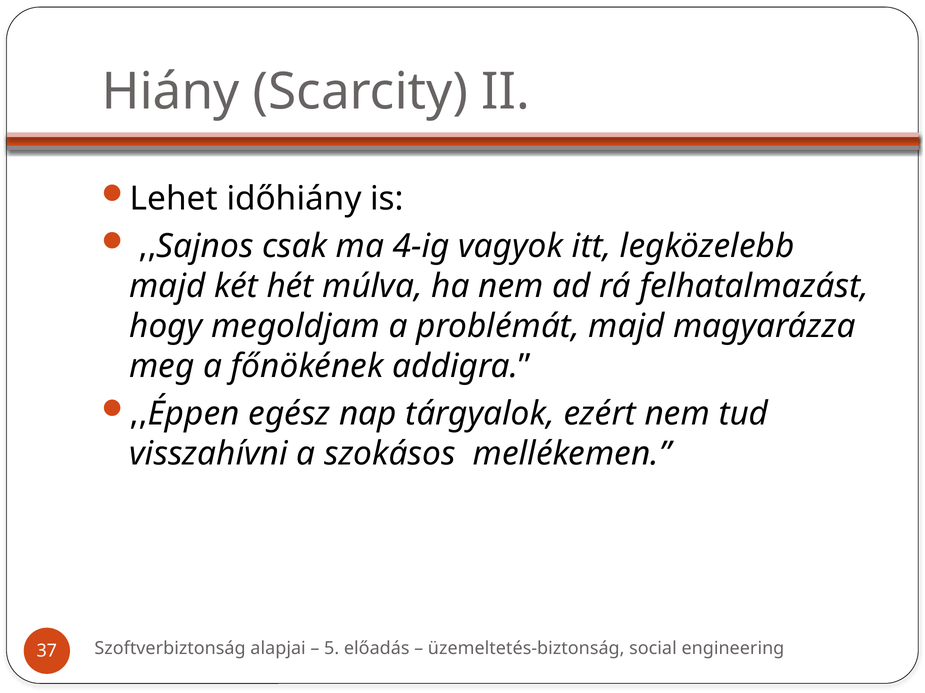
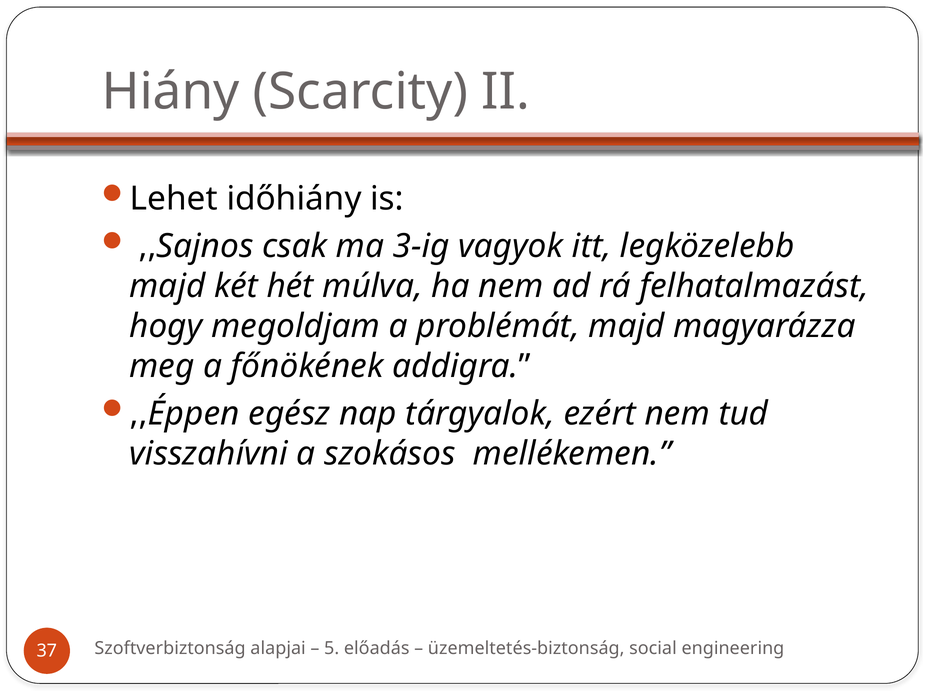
4-ig: 4-ig -> 3-ig
